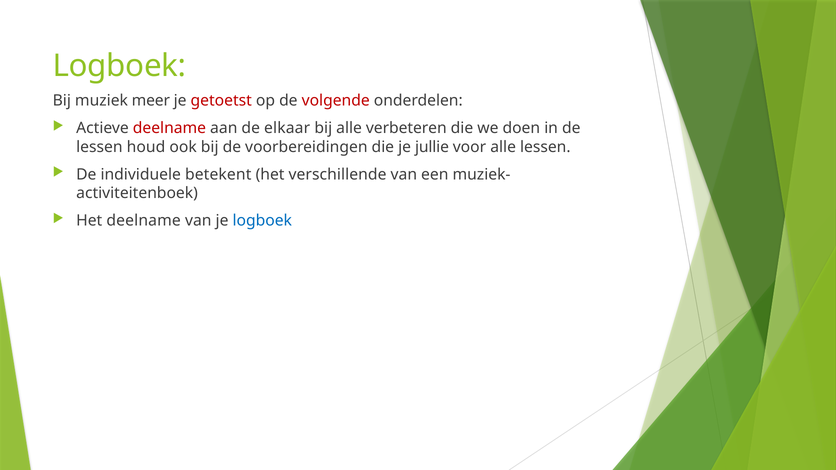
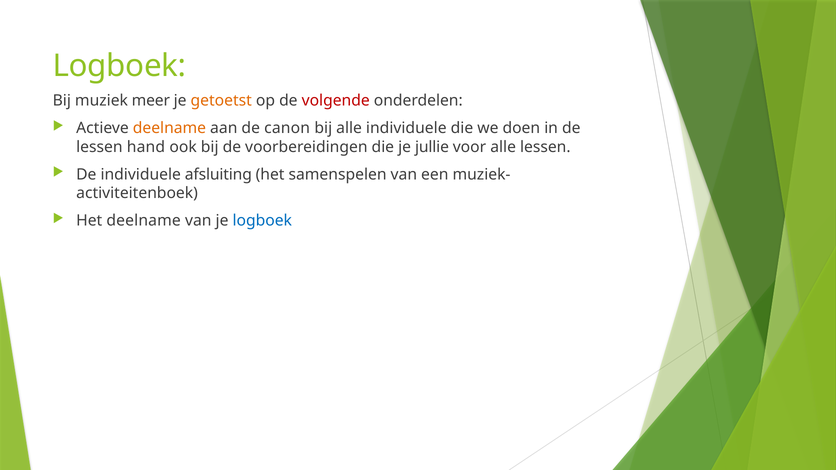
getoetst colour: red -> orange
deelname at (169, 128) colour: red -> orange
elkaar: elkaar -> canon
alle verbeteren: verbeteren -> individuele
houd: houd -> hand
betekent: betekent -> afsluiting
verschillende: verschillende -> samenspelen
